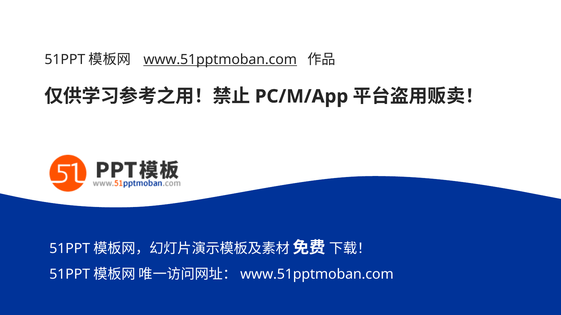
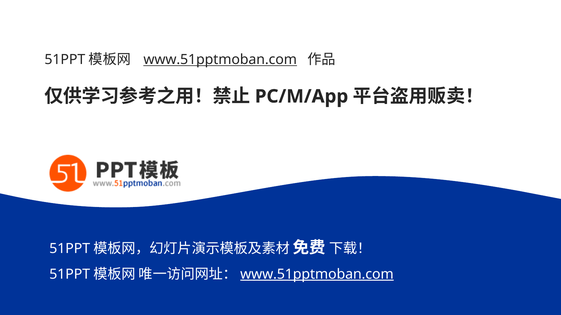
www.51pptmoban.com at (317, 275) underline: none -> present
